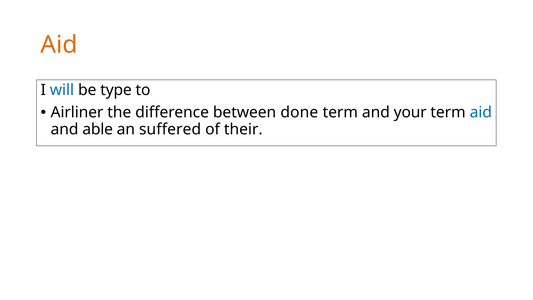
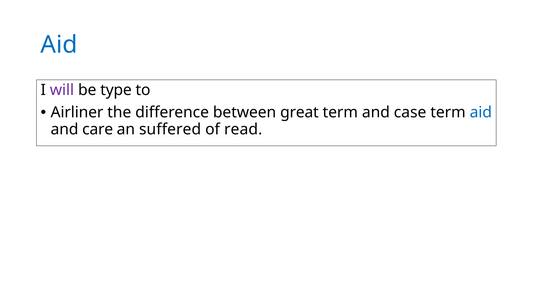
Aid at (59, 45) colour: orange -> blue
will colour: blue -> purple
done: done -> great
your: your -> case
able: able -> care
their: their -> read
